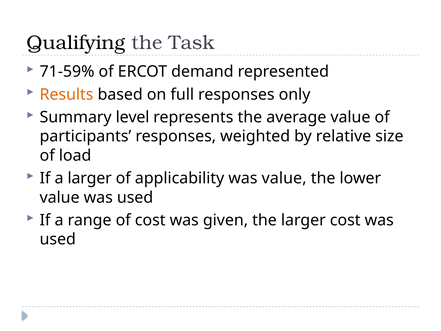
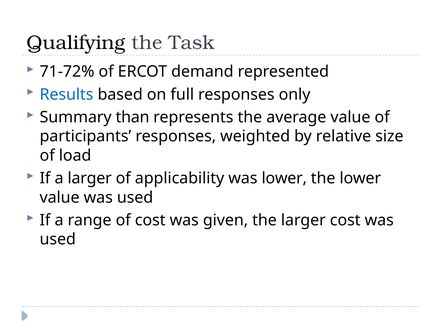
71-59%: 71-59% -> 71-72%
Results colour: orange -> blue
level: level -> than
was value: value -> lower
